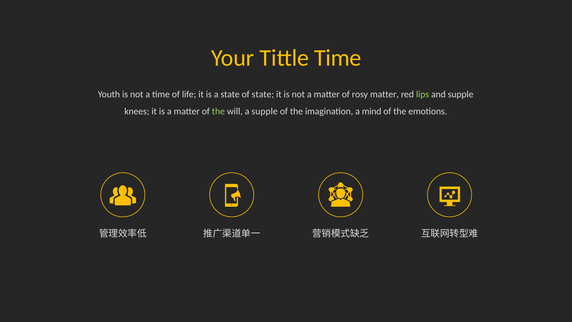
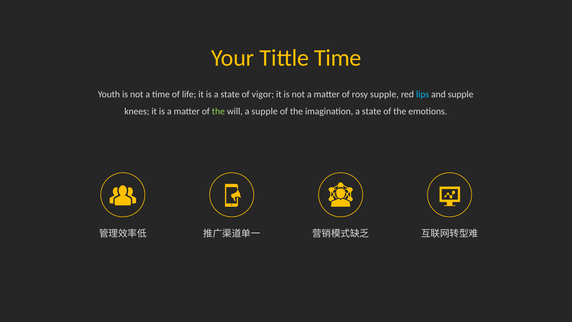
of state: state -> vigor
rosy matter: matter -> supple
lips colour: light green -> light blue
imagination a mind: mind -> state
